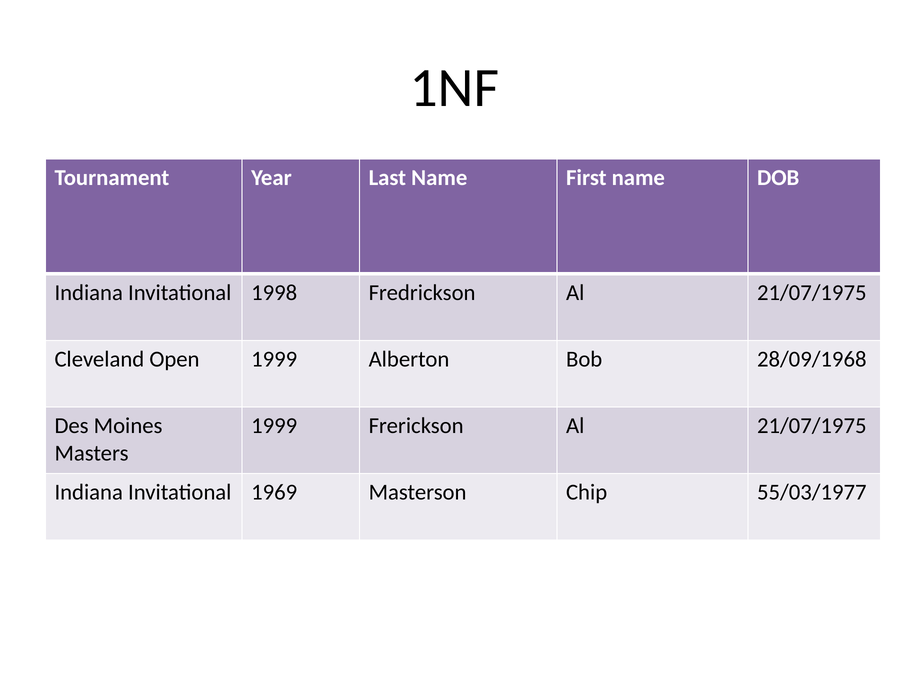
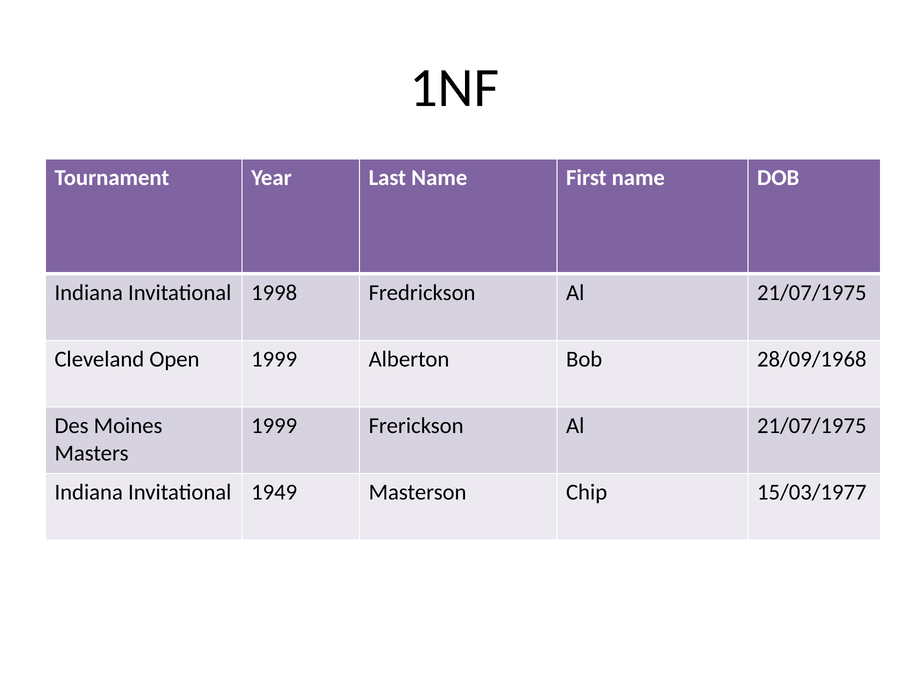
1969: 1969 -> 1949
55/03/1977: 55/03/1977 -> 15/03/1977
